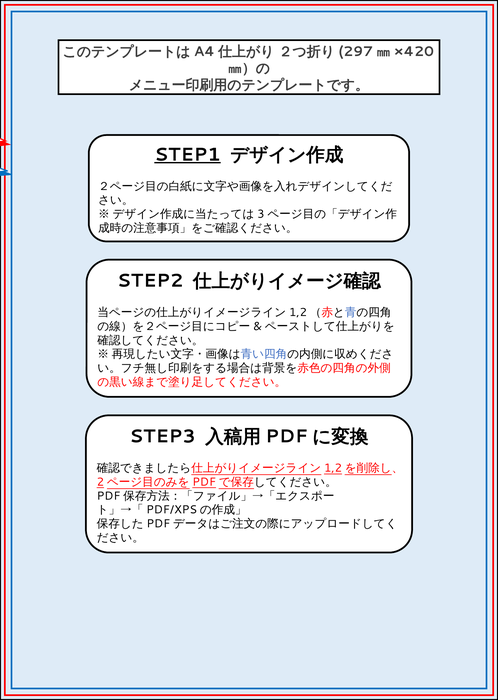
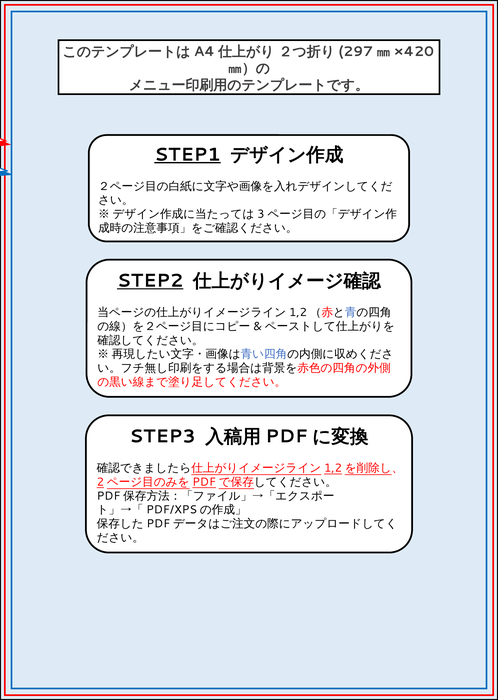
STEP2 underline: none -> present
